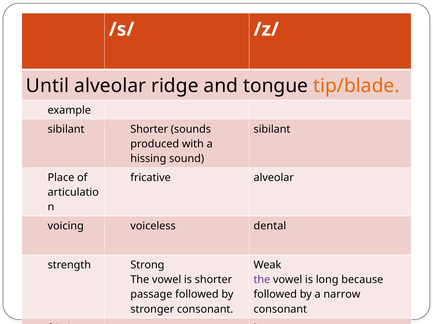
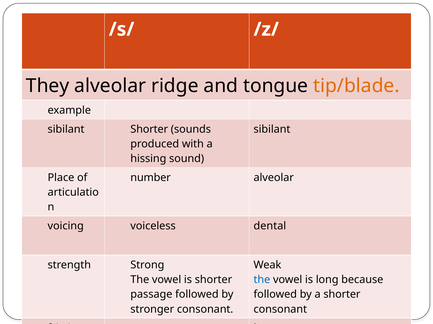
Until: Until -> They
fricative: fricative -> number
the at (262, 280) colour: purple -> blue
a narrow: narrow -> shorter
